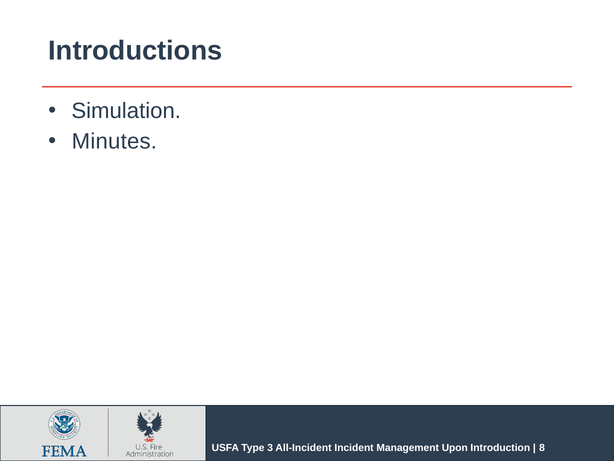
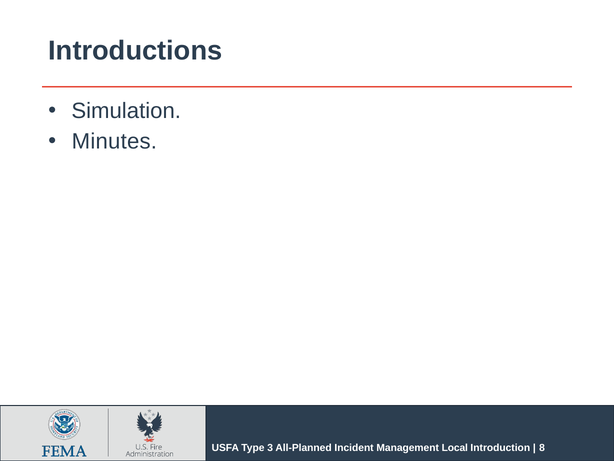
All-Incident: All-Incident -> All-Planned
Upon: Upon -> Local
